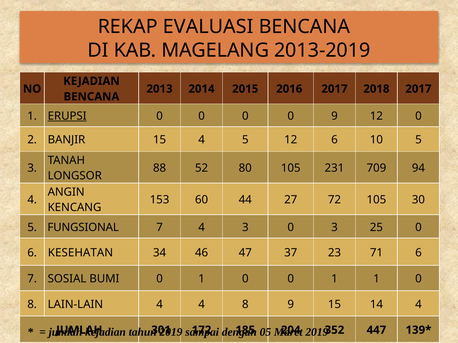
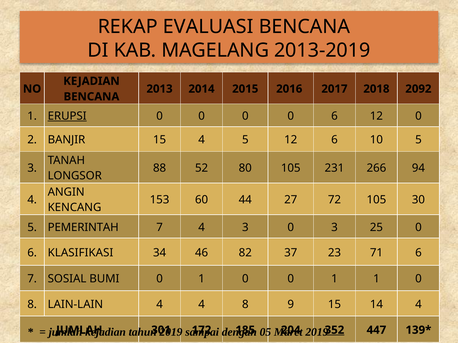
2018 2017: 2017 -> 2092
0 0 9: 9 -> 6
709: 709 -> 266
FUNGSIONAL: FUNGSIONAL -> PEMERINTAH
KESEHATAN: KESEHATAN -> KLASIFIKASI
47: 47 -> 82
352 underline: none -> present
